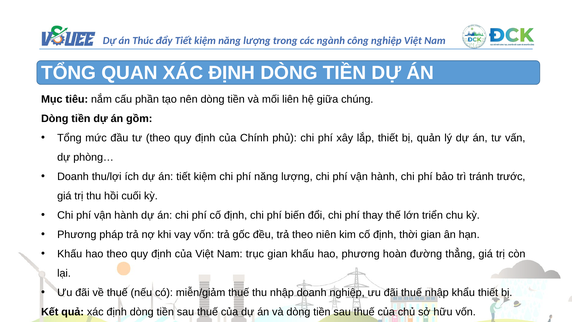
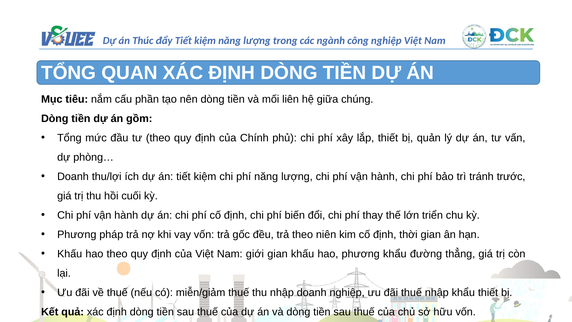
trục: trục -> giới
phương hoàn: hoàn -> khẩu
